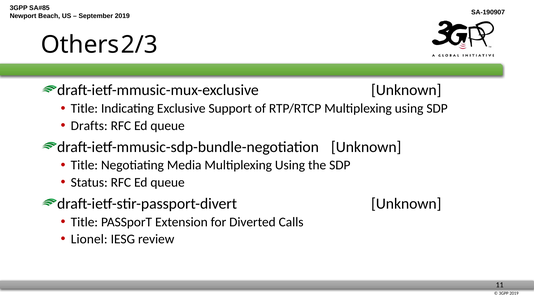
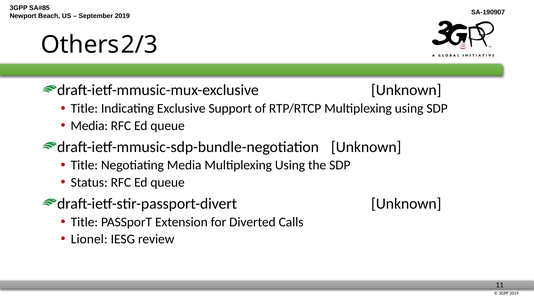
Drafts at (89, 126): Drafts -> Media
